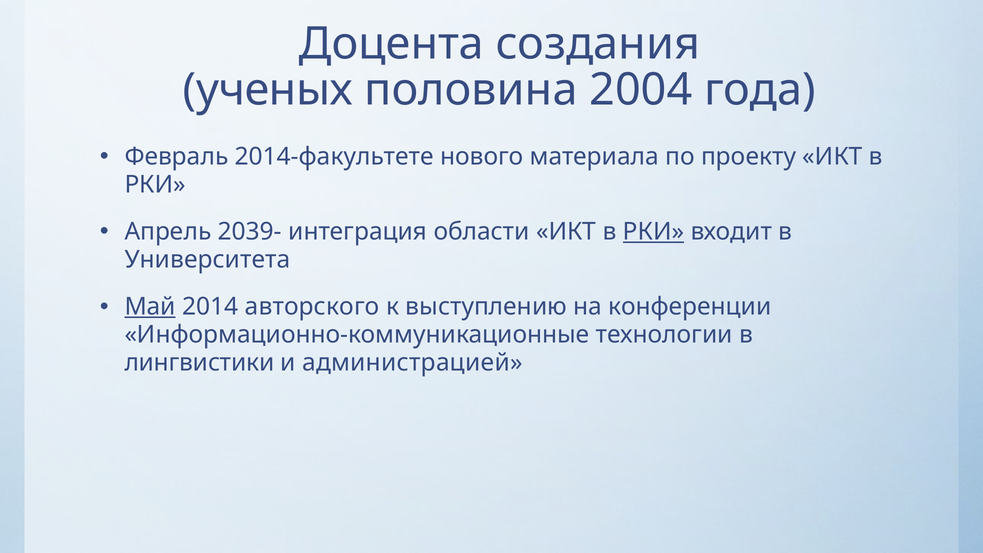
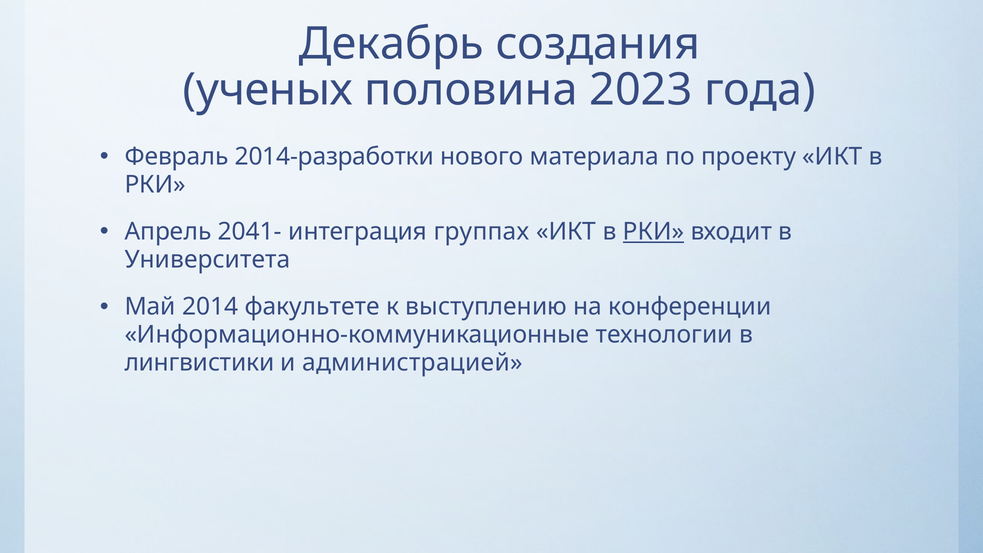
Доцента: Доцента -> Декабрь
2004: 2004 -> 2023
2014-факультете: 2014-факультете -> 2014-разработки
2039-: 2039- -> 2041-
области: области -> группах
Май underline: present -> none
авторского: авторского -> факультете
